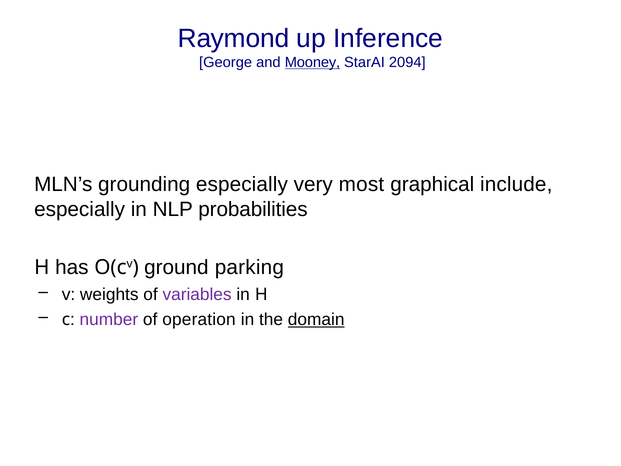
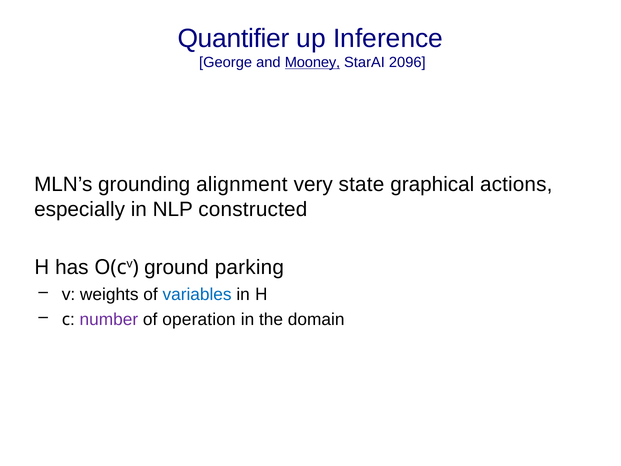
Raymond: Raymond -> Quantifier
2094: 2094 -> 2096
grounding especially: especially -> alignment
most: most -> state
include: include -> actions
probabilities: probabilities -> constructed
variables colour: purple -> blue
domain underline: present -> none
